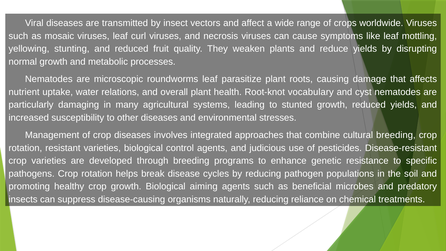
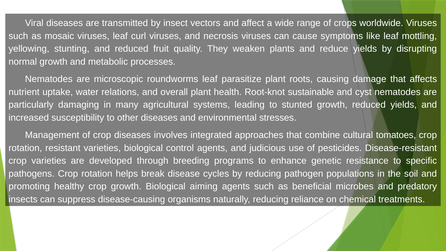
vocabulary: vocabulary -> sustainable
cultural breeding: breeding -> tomatoes
